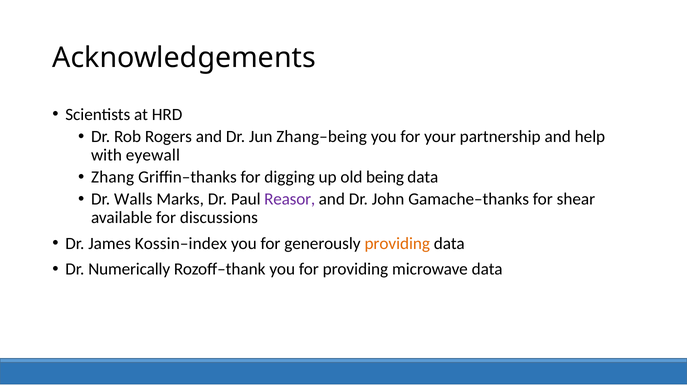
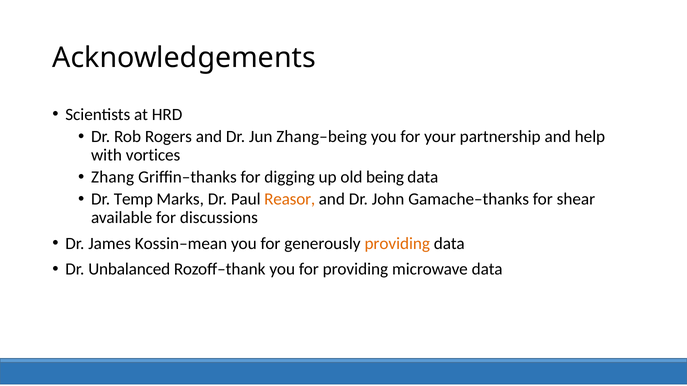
eyewall: eyewall -> vortices
Walls: Walls -> Temp
Reasor colour: purple -> orange
Kossin–index: Kossin–index -> Kossin–mean
Numerically: Numerically -> Unbalanced
